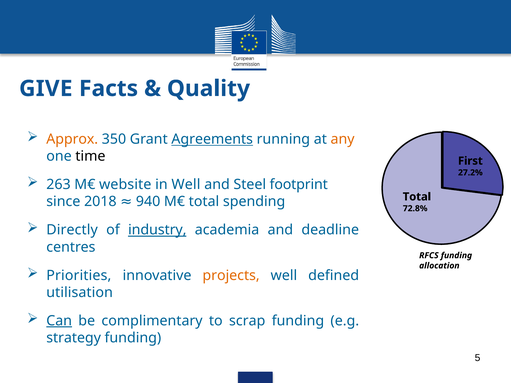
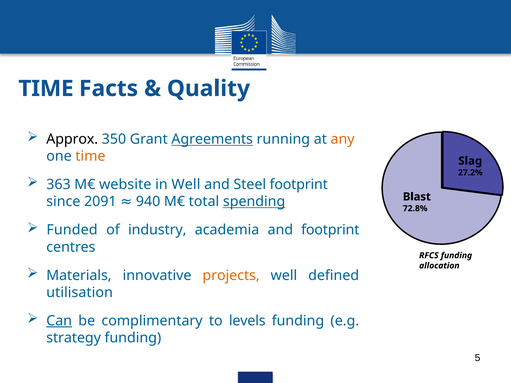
GIVE at (46, 89): GIVE -> TIME
Approx colour: orange -> black
time at (90, 156) colour: black -> orange
First: First -> Slag
263: 263 -> 363
Total at (417, 197): Total -> Blast
2018: 2018 -> 2091
spending underline: none -> present
Directly: Directly -> Funded
industry underline: present -> none
and deadline: deadline -> footprint
Priorities: Priorities -> Materials
scrap: scrap -> levels
